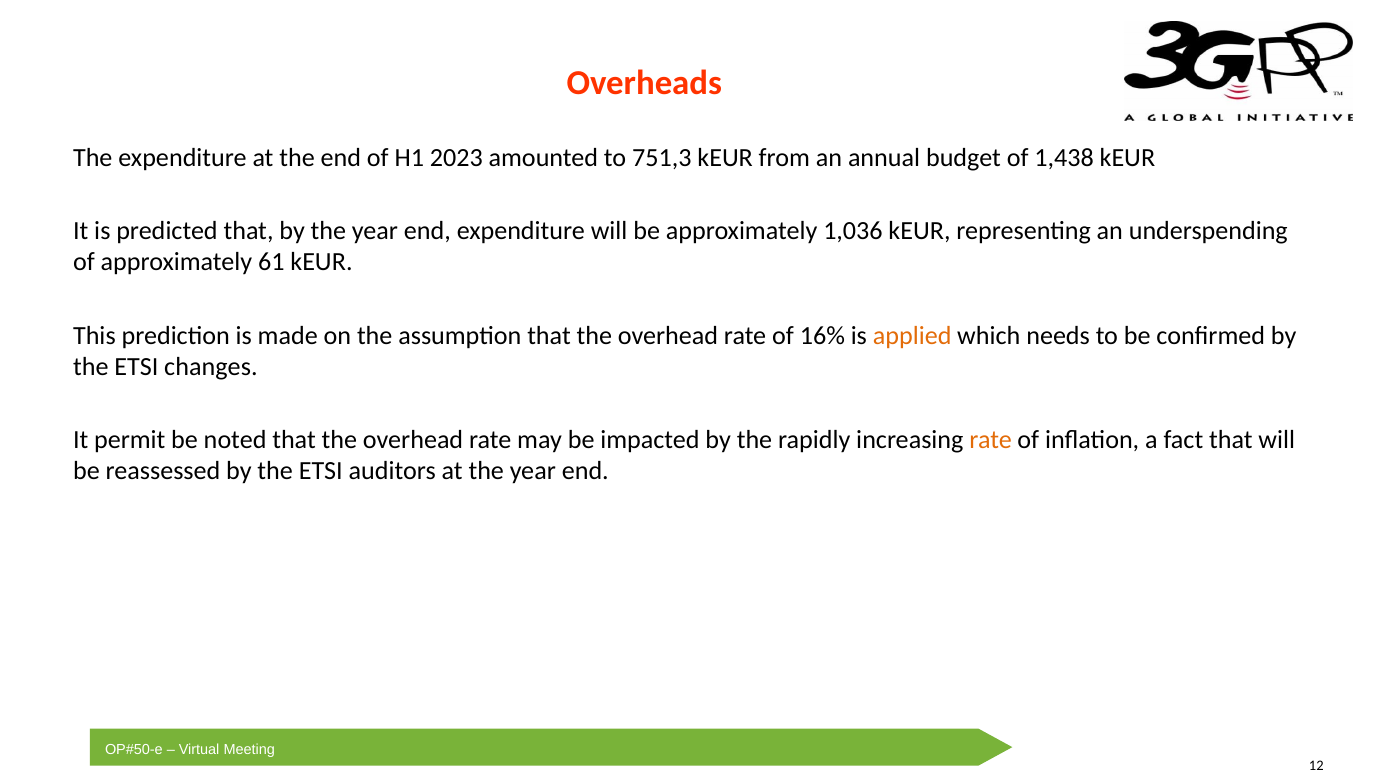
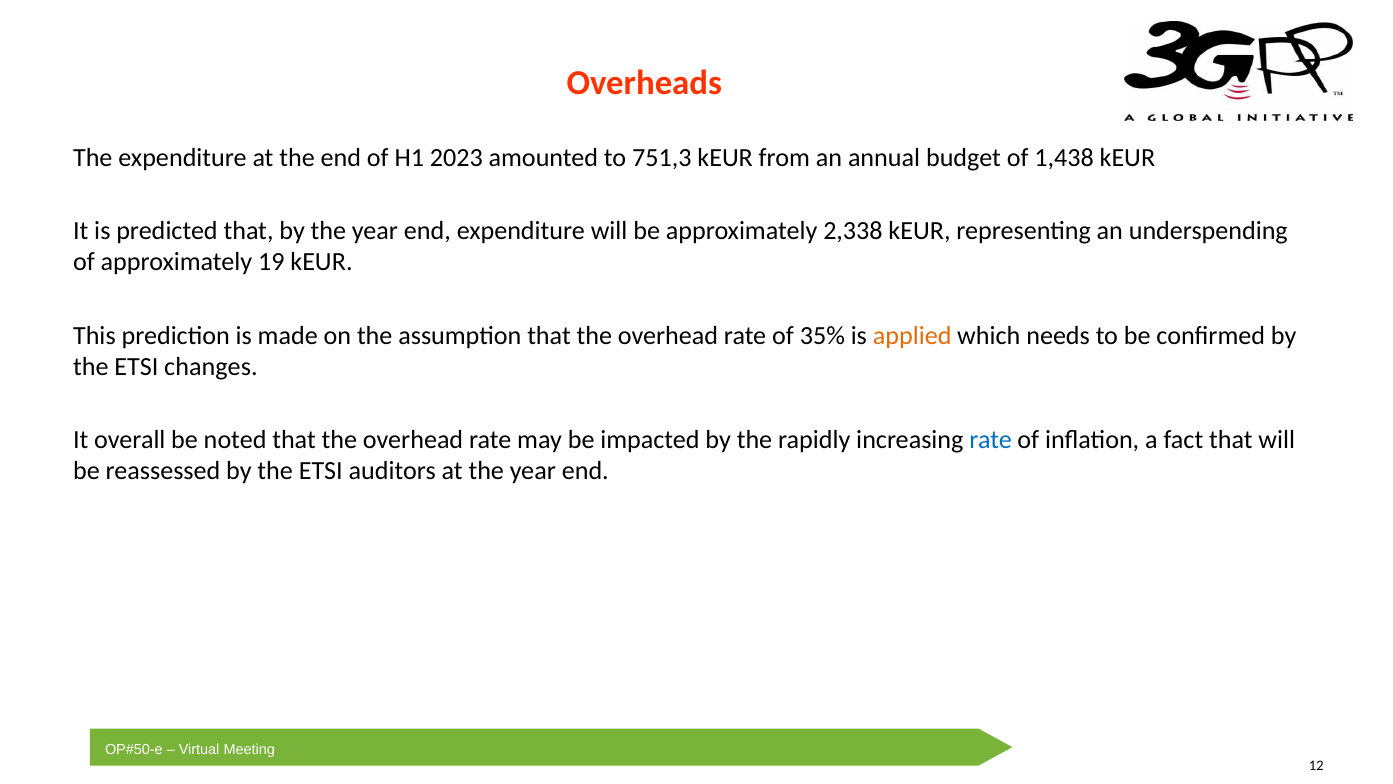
1,036: 1,036 -> 2,338
61: 61 -> 19
16%: 16% -> 35%
permit: permit -> overall
rate at (991, 440) colour: orange -> blue
